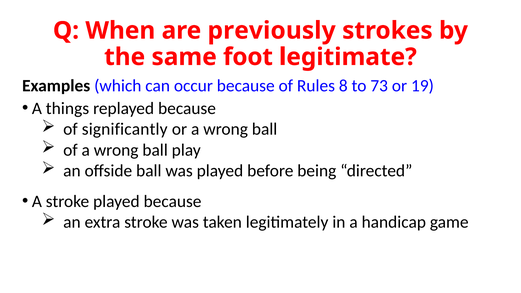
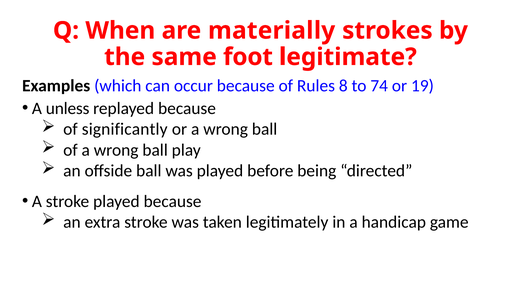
previously: previously -> materially
73: 73 -> 74
things: things -> unless
